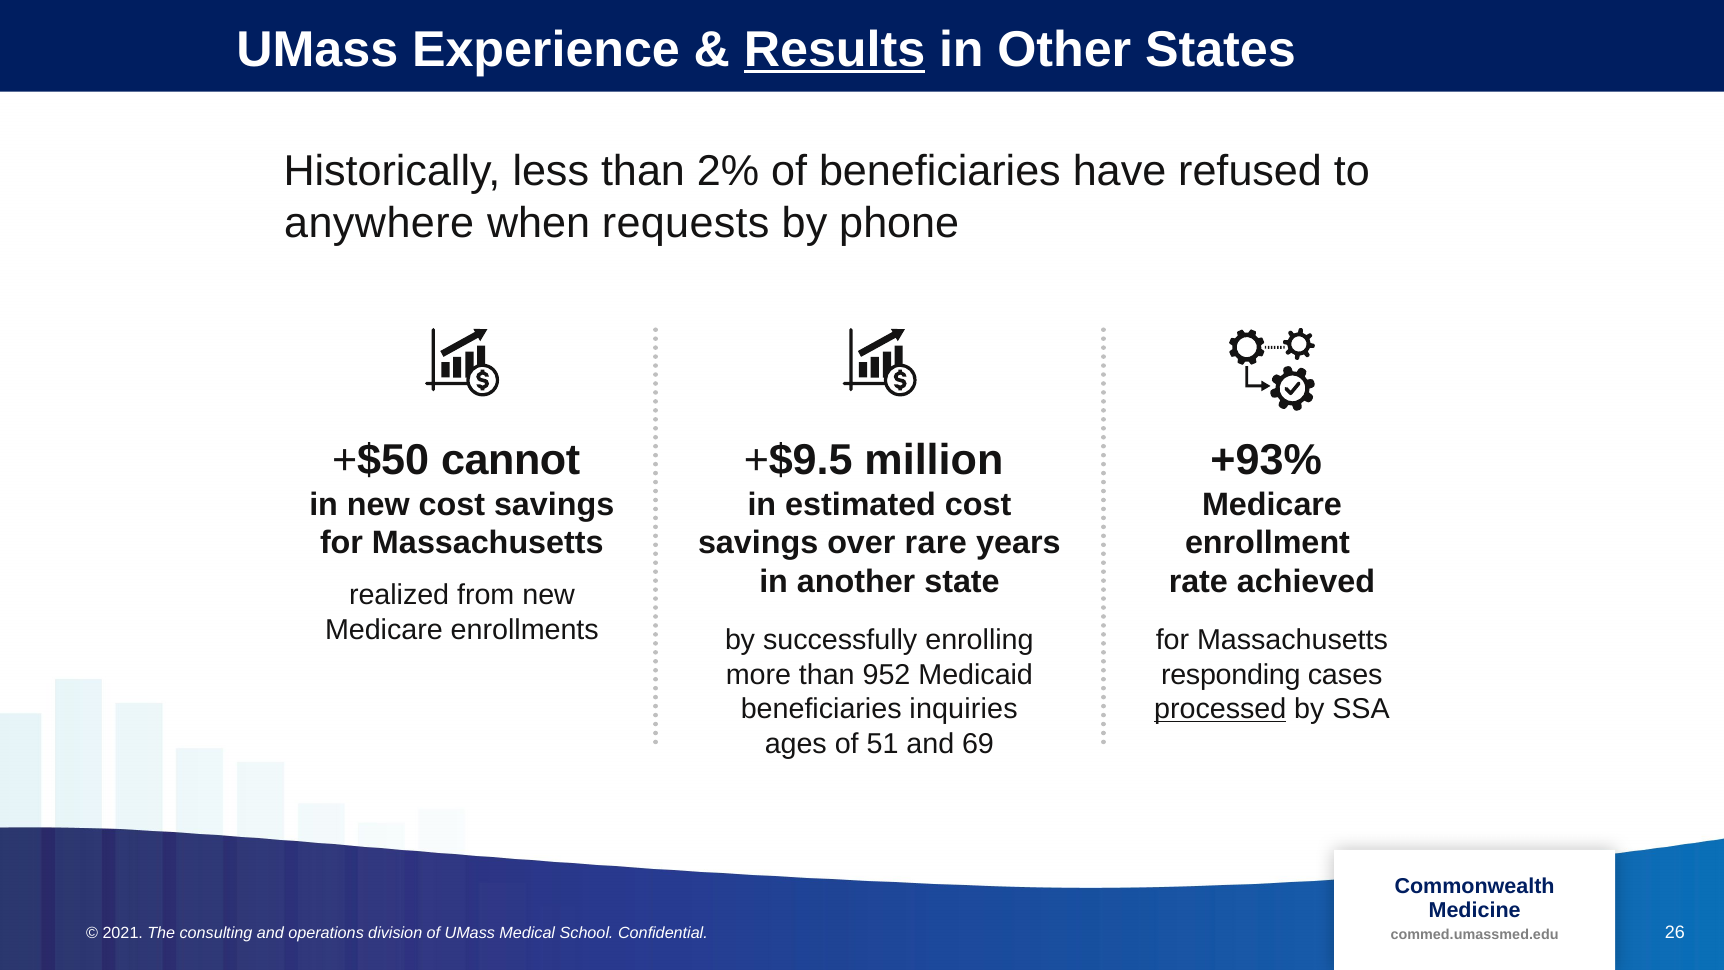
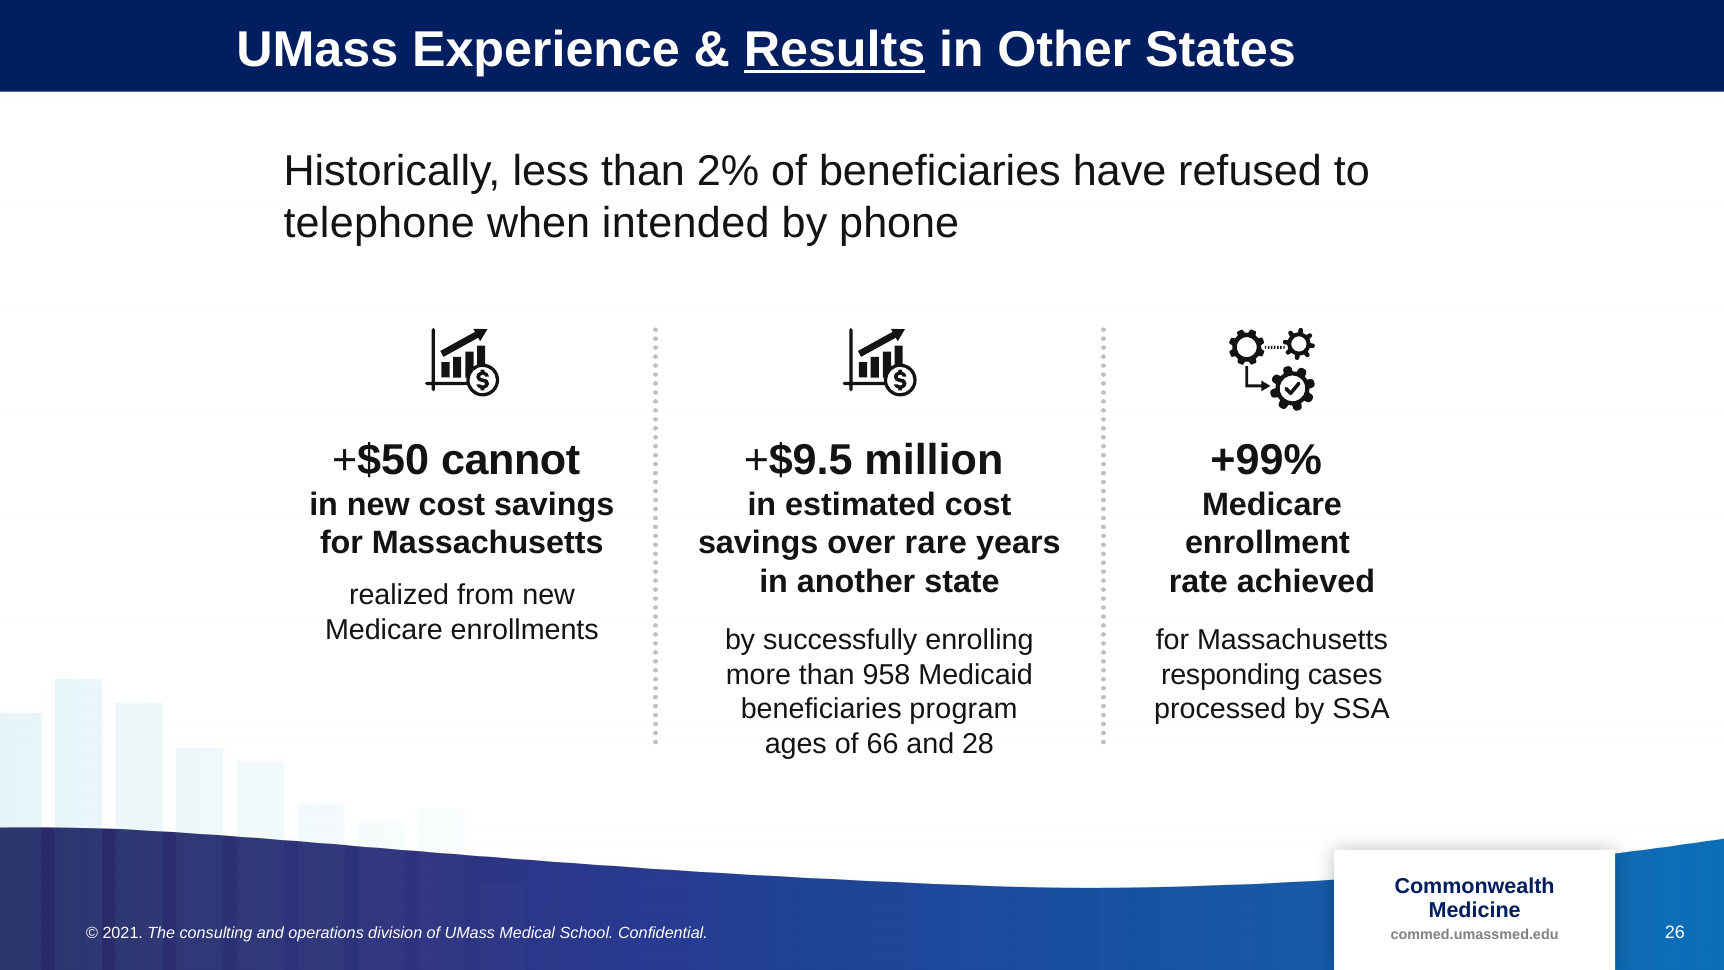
anywhere: anywhere -> telephone
requests: requests -> intended
+93%: +93% -> +99%
952: 952 -> 958
inquiries: inquiries -> program
processed underline: present -> none
51: 51 -> 66
69: 69 -> 28
